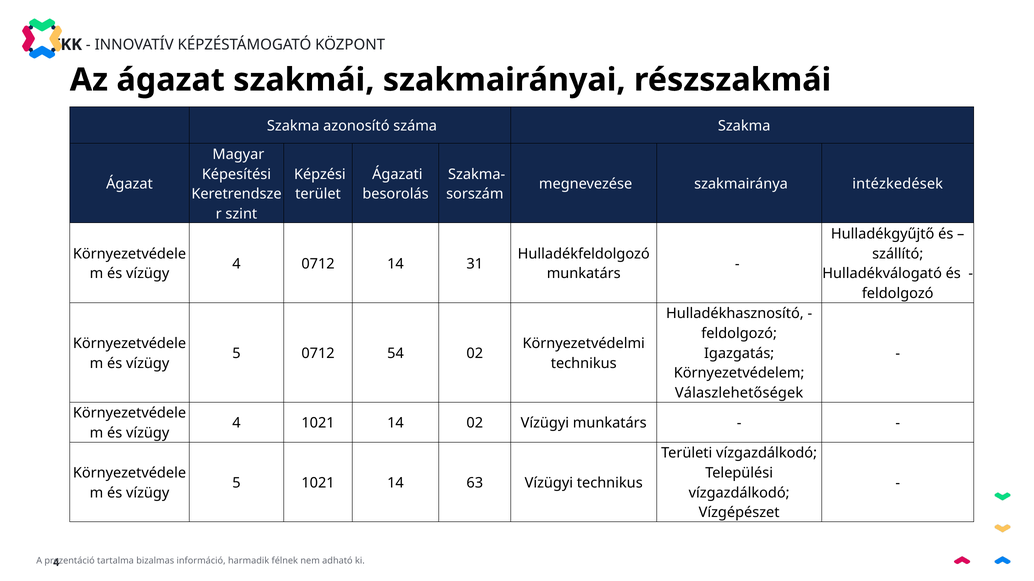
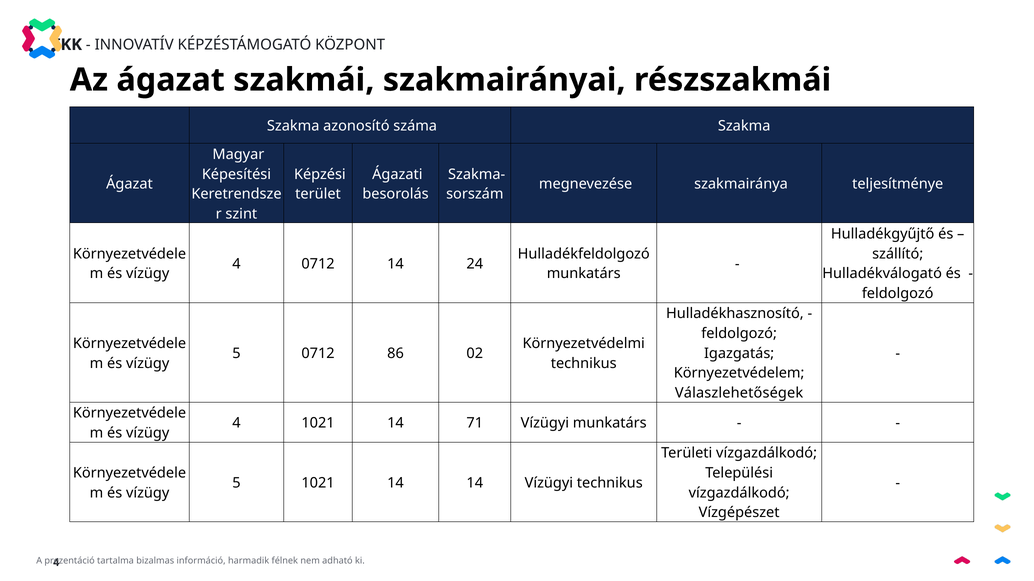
intézkedések: intézkedések -> teljesítménye
31: 31 -> 24
54: 54 -> 86
14 02: 02 -> 71
14 63: 63 -> 14
